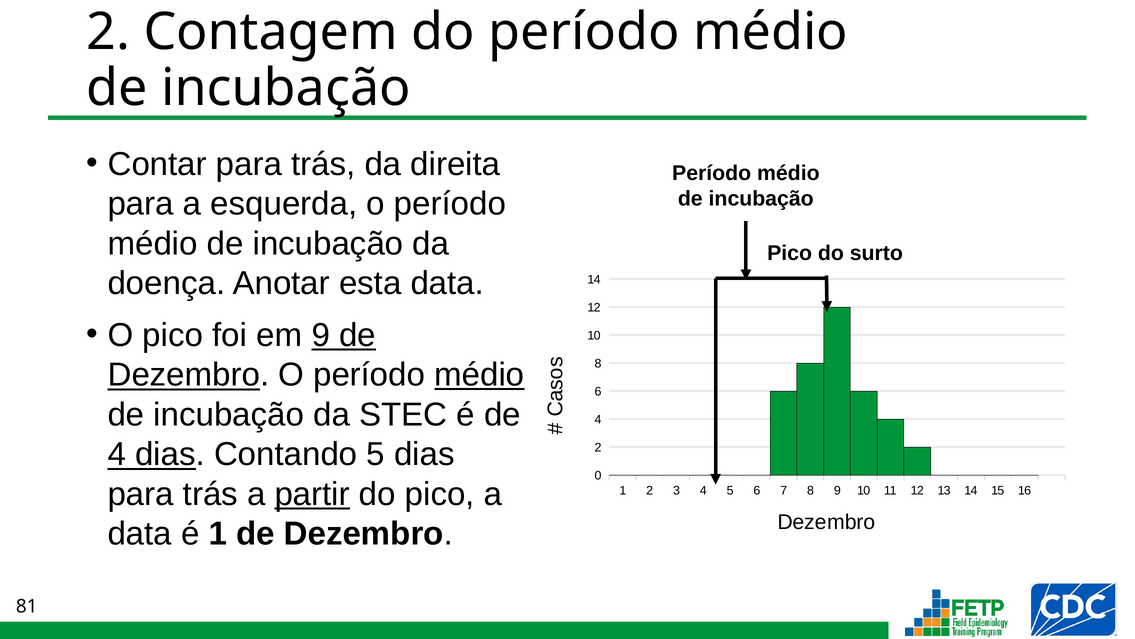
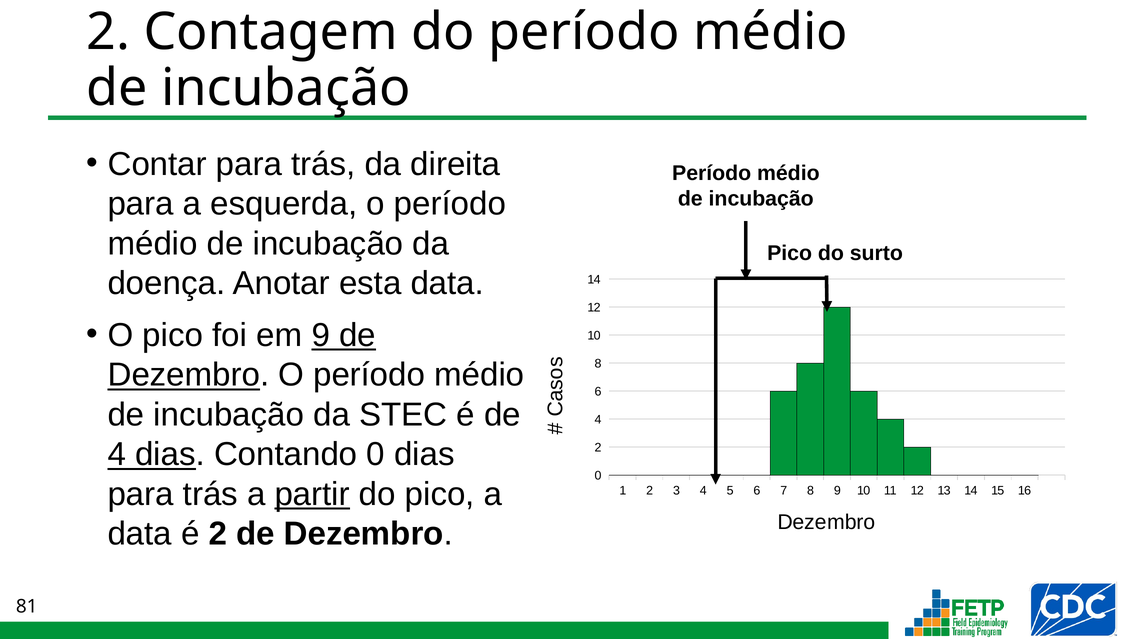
médio at (479, 375) underline: present -> none
Contando 5: 5 -> 0
é 1: 1 -> 2
